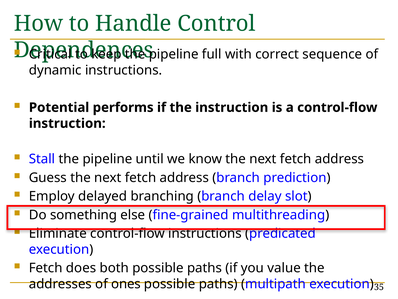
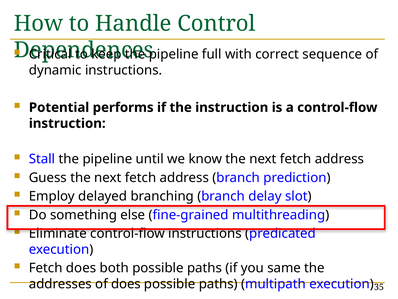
value: value -> same
of ones: ones -> does
